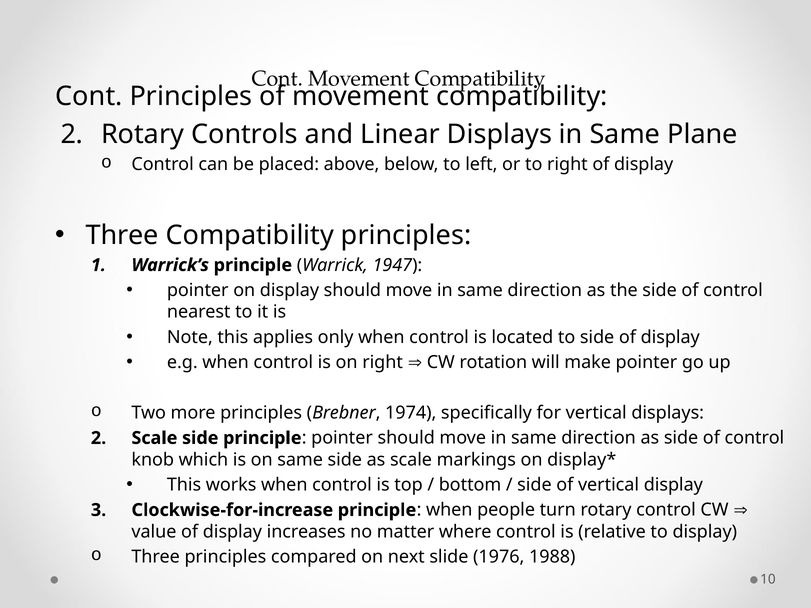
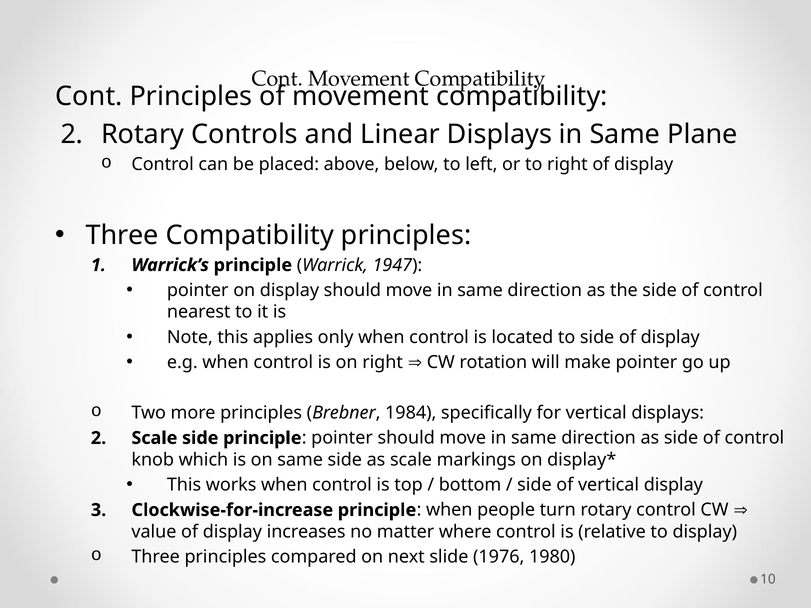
1974: 1974 -> 1984
1988: 1988 -> 1980
